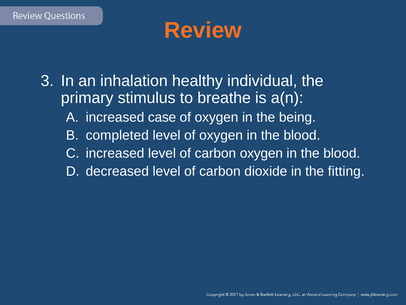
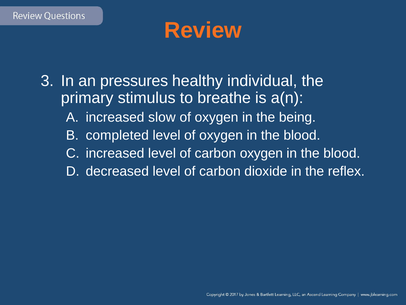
inhalation: inhalation -> pressures
case: case -> slow
fitting: fitting -> reflex
